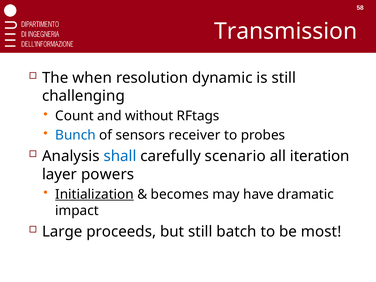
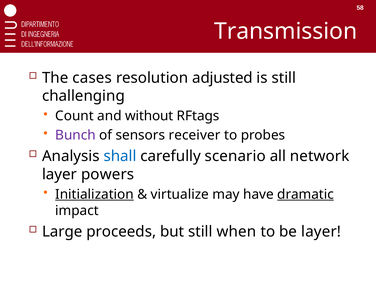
when: when -> cases
dynamic: dynamic -> adjusted
Bunch colour: blue -> purple
iteration: iteration -> network
becomes: becomes -> virtualize
dramatic underline: none -> present
batch: batch -> when
be most: most -> layer
